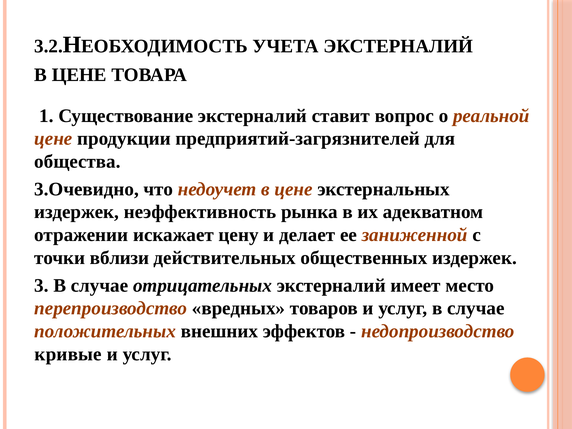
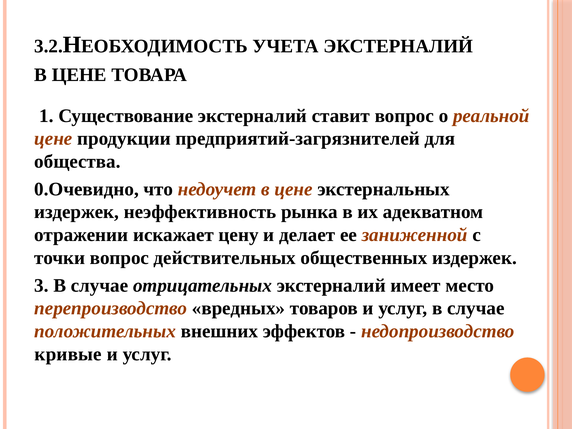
3.Очевидно: 3.Очевидно -> 0.Очевидно
точки вблизи: вблизи -> вопрос
